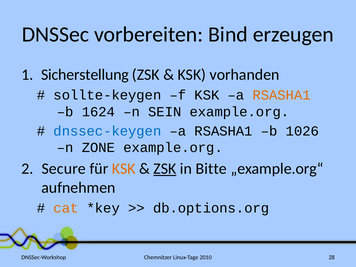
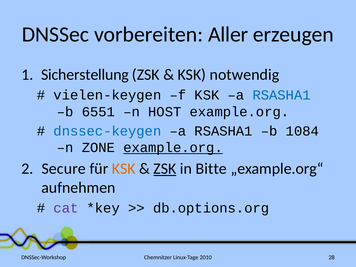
Bind: Bind -> Aller
vorhanden: vorhanden -> notwendig
sollte-keygen: sollte-keygen -> vielen-keygen
RSASHA1 at (282, 95) colour: orange -> blue
1624: 1624 -> 6551
SEIN: SEIN -> HOST
1026: 1026 -> 1084
example.org at (173, 148) underline: none -> present
cat colour: orange -> purple
